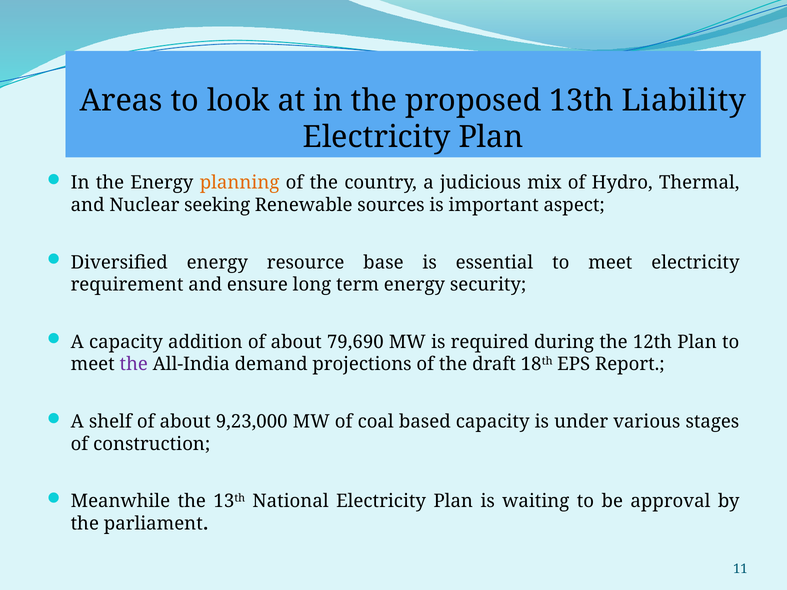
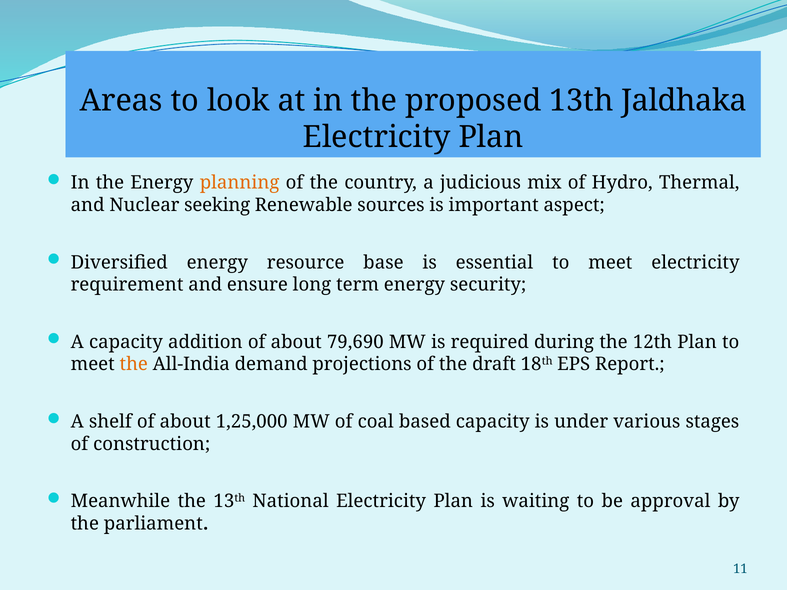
Liability: Liability -> Jaldhaka
the at (134, 364) colour: purple -> orange
9,23,000: 9,23,000 -> 1,25,000
